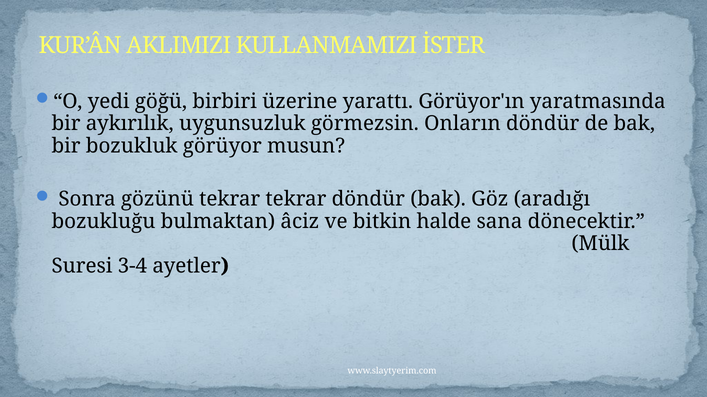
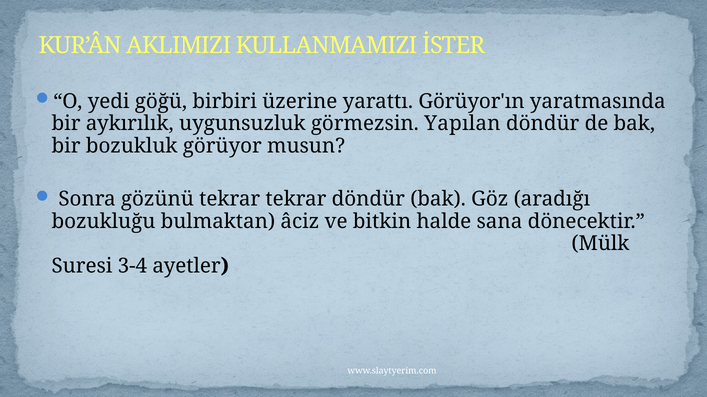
Onların: Onların -> Yapılan
